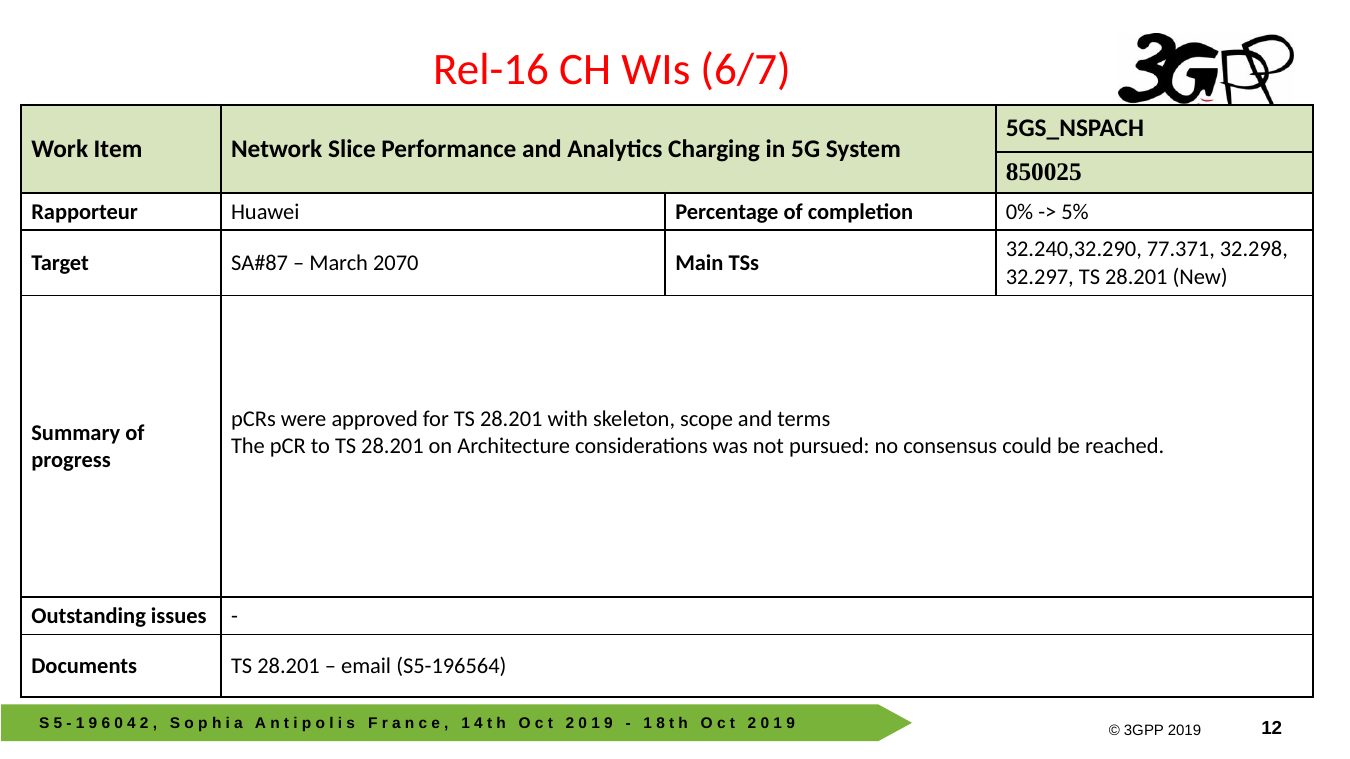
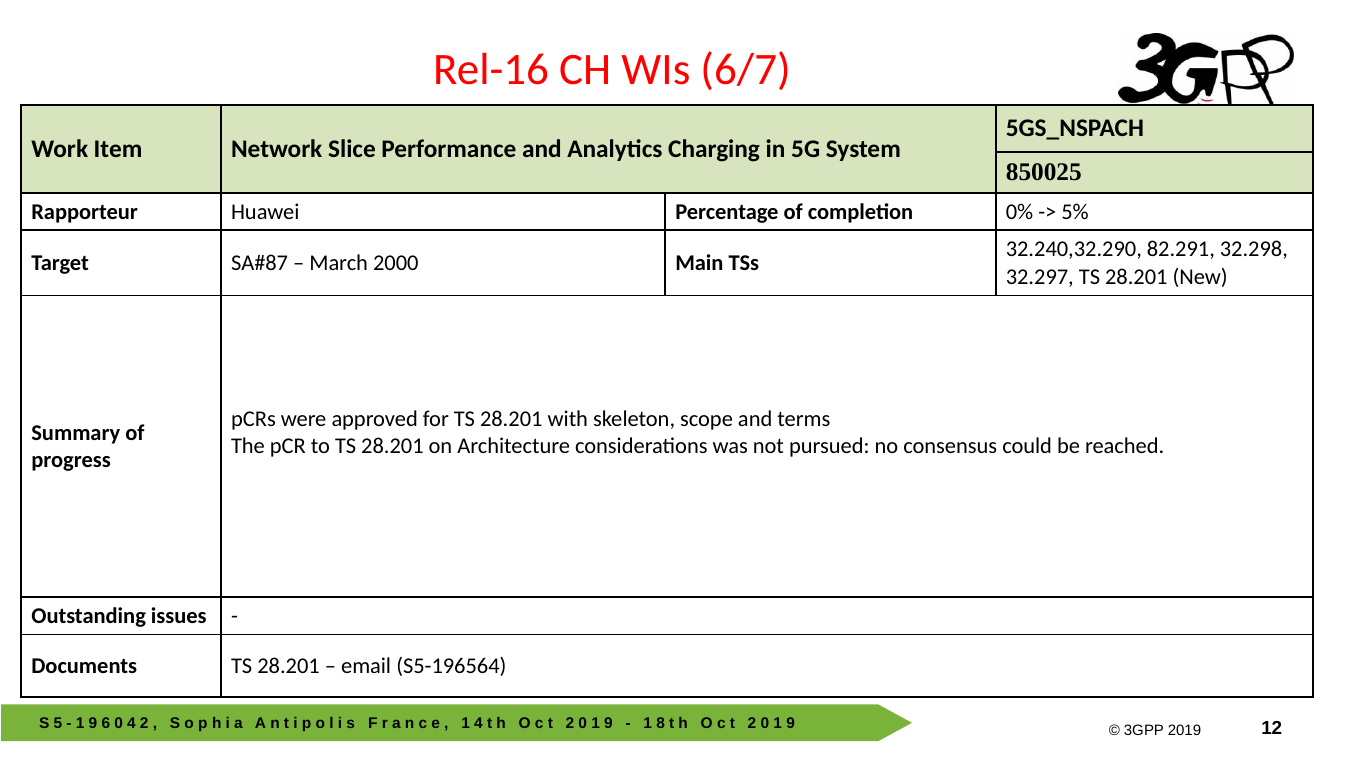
77.371: 77.371 -> 82.291
2070: 2070 -> 2000
